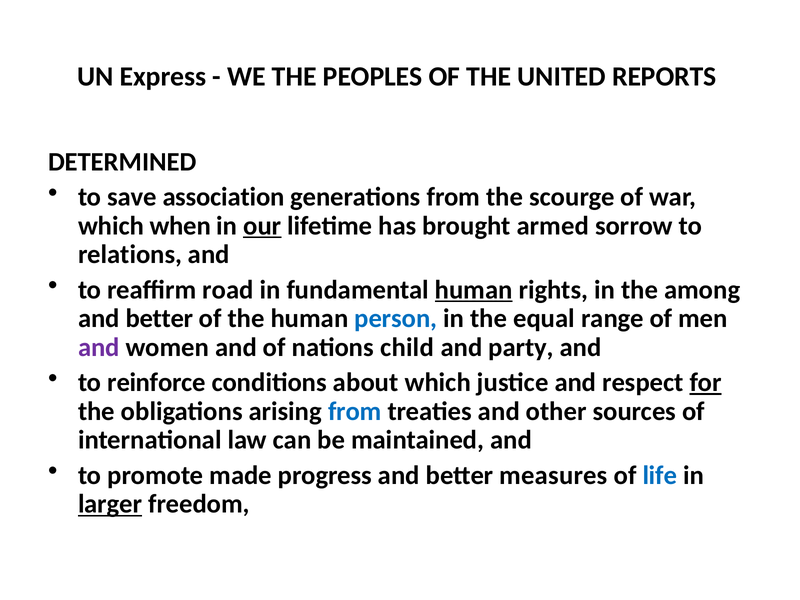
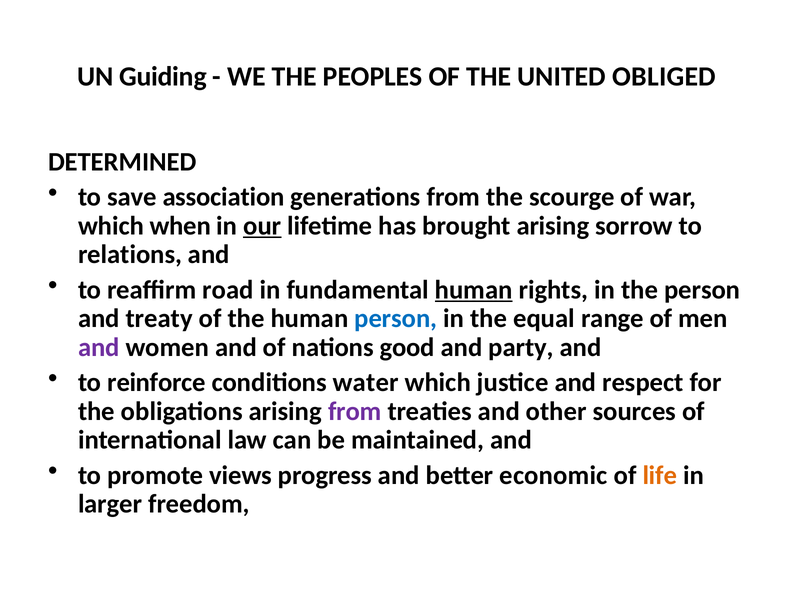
Express: Express -> Guiding
REPORTS: REPORTS -> OBLIGED
brought armed: armed -> arising
the among: among -> person
better at (159, 319): better -> treaty
child: child -> good
about: about -> water
for underline: present -> none
from at (355, 411) colour: blue -> purple
made: made -> views
measures: measures -> economic
life colour: blue -> orange
larger underline: present -> none
